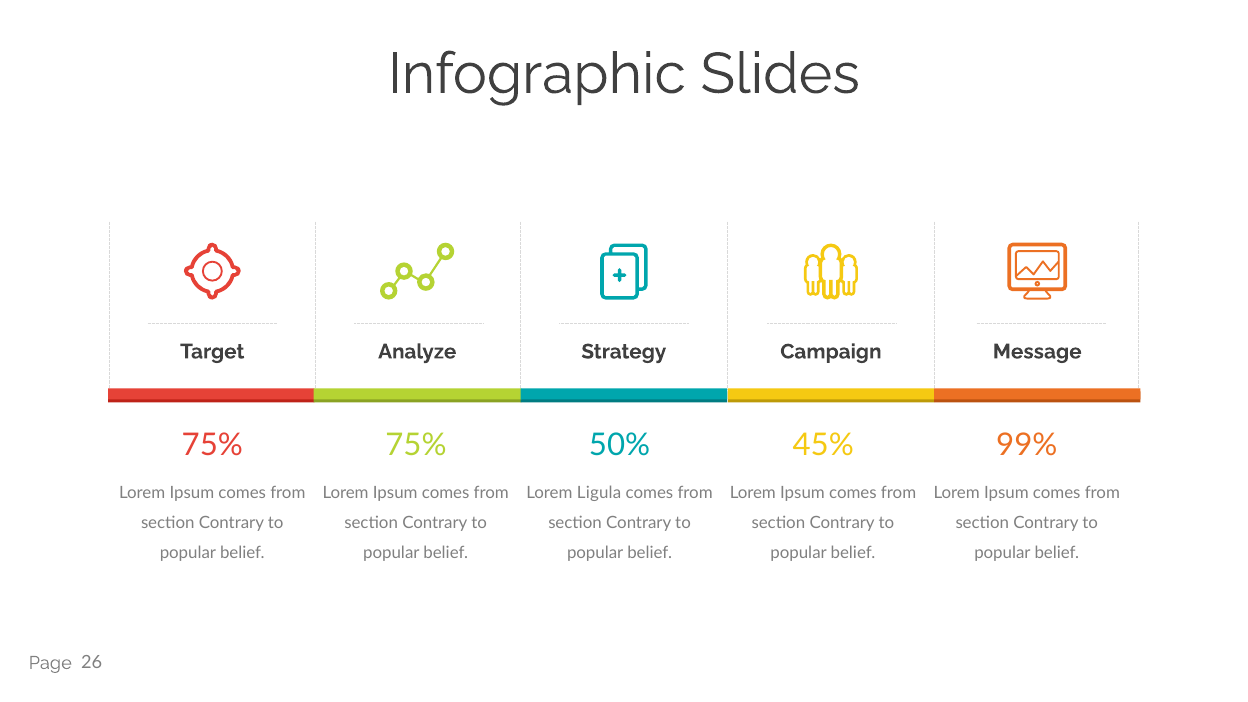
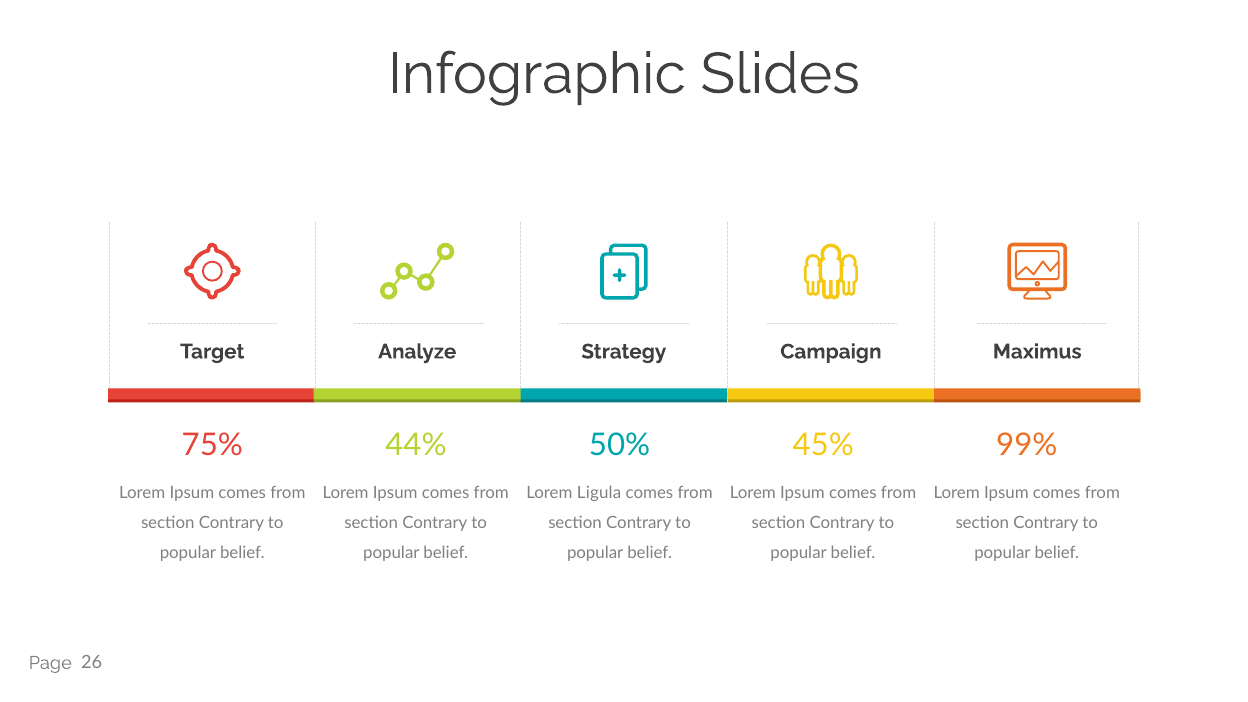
Message: Message -> Maximus
75% 75%: 75% -> 44%
